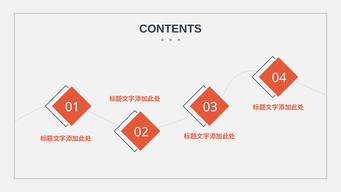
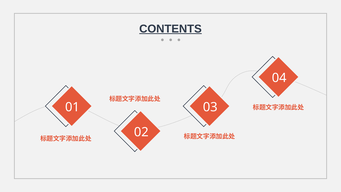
CONTENTS underline: none -> present
